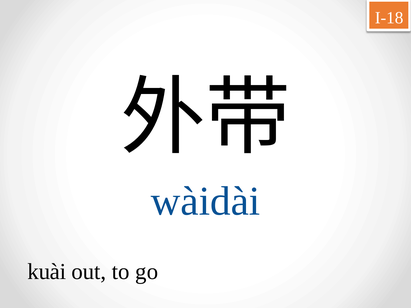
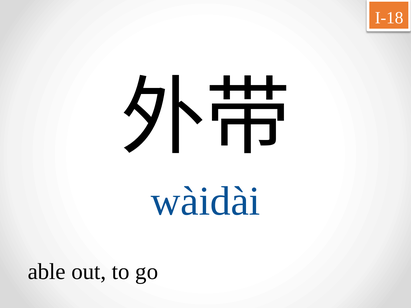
kuài: kuài -> able
